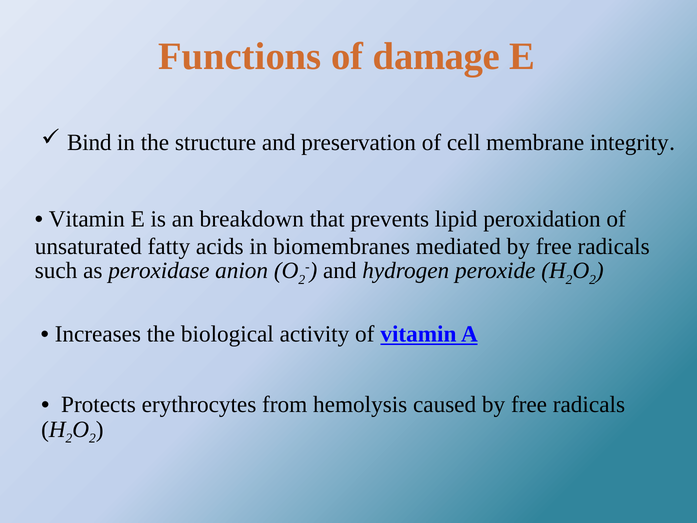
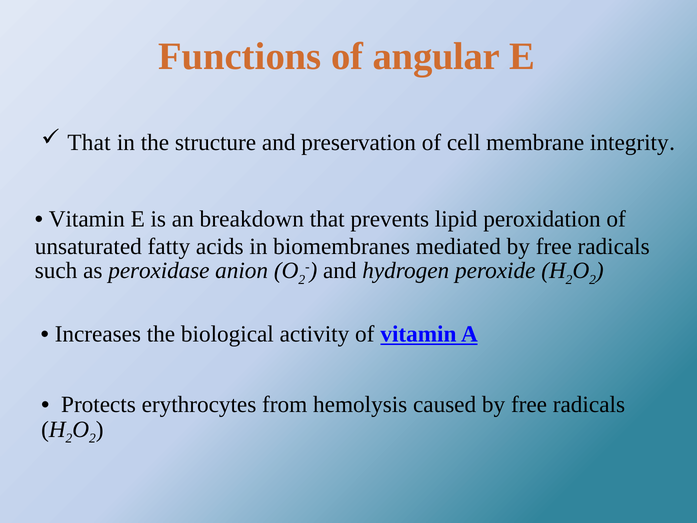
damage: damage -> angular
Bind at (89, 143): Bind -> That
